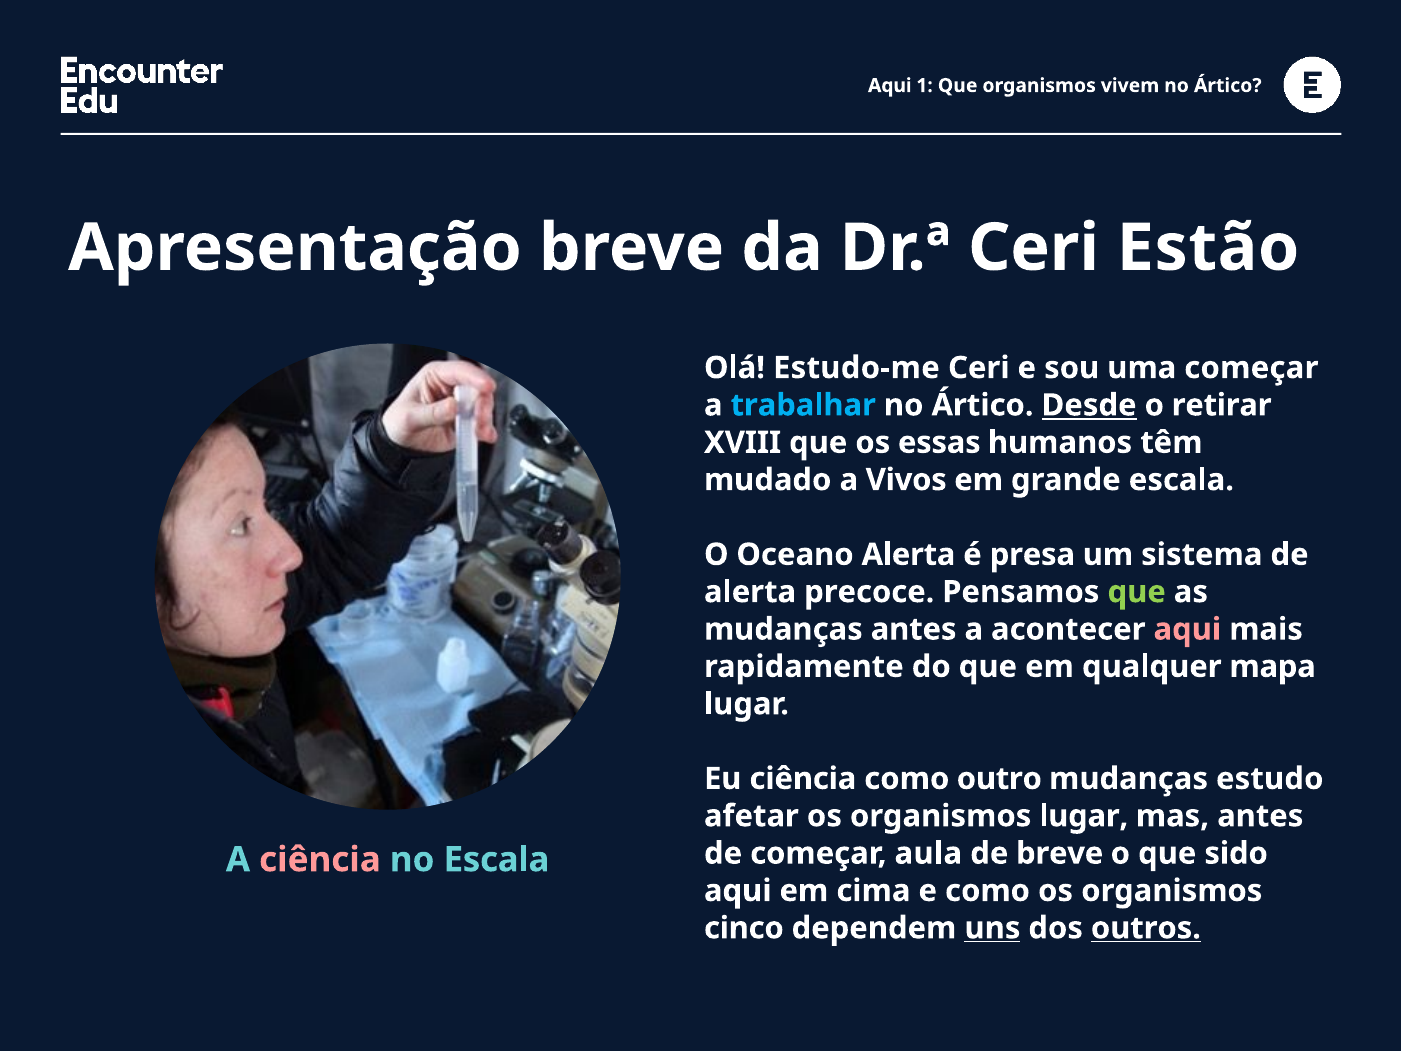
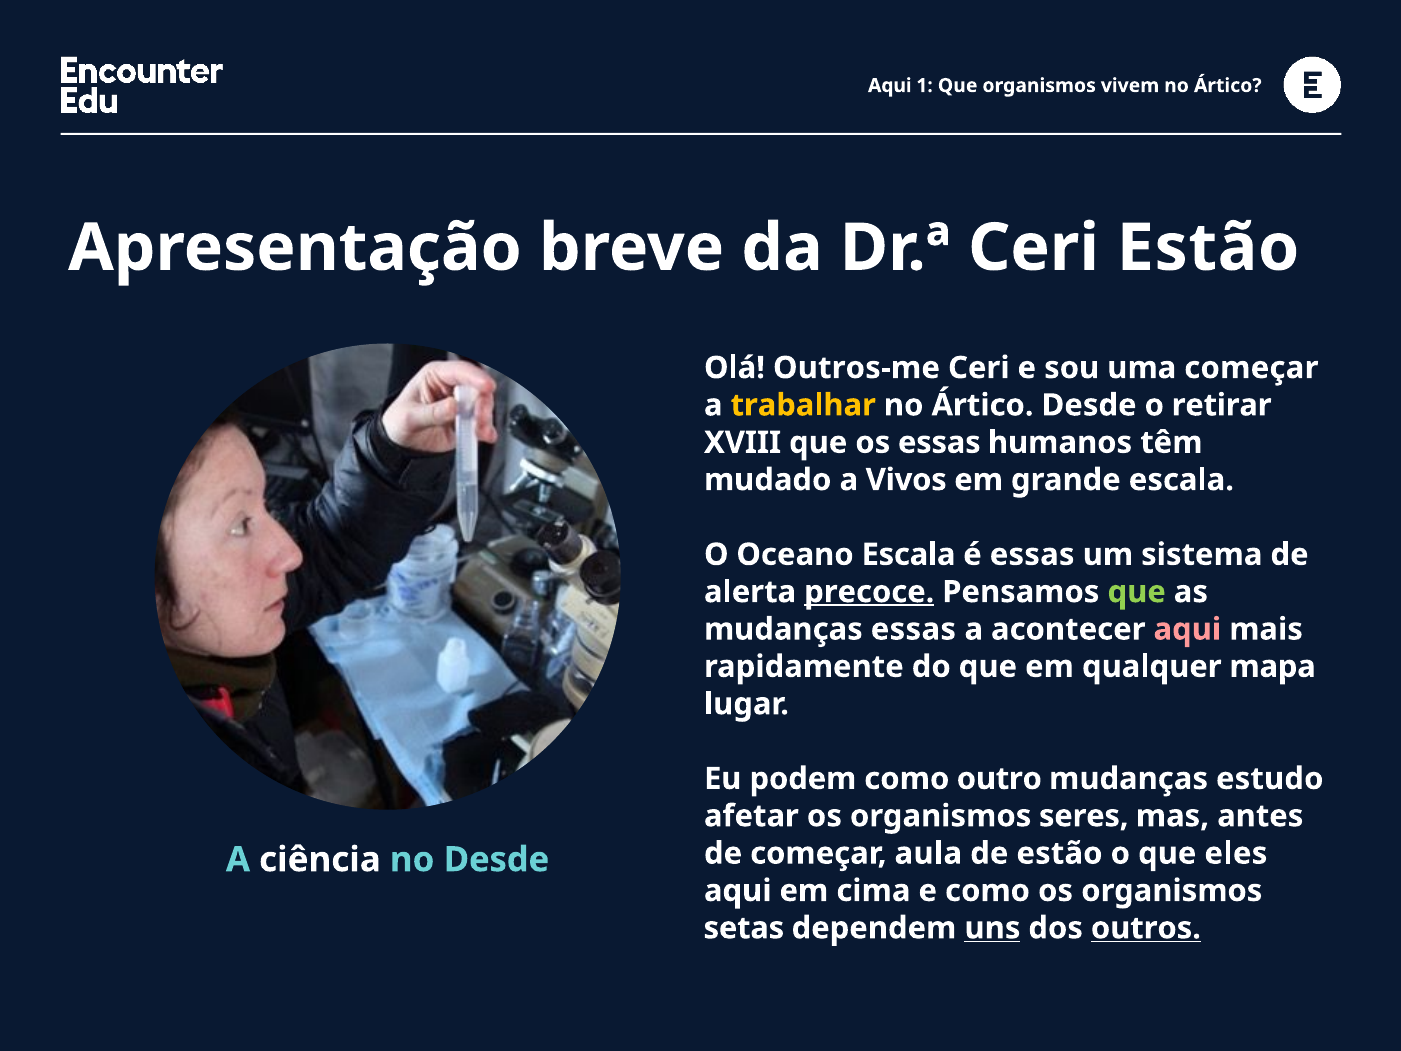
Estudo-me: Estudo-me -> Outros-me
trabalhar colour: light blue -> yellow
Desde at (1089, 405) underline: present -> none
Oceano Alerta: Alerta -> Escala
é presa: presa -> essas
precoce underline: none -> present
mudanças antes: antes -> essas
Eu ciência: ciência -> podem
organismos lugar: lugar -> seres
de breve: breve -> estão
sido: sido -> eles
ciência at (320, 859) colour: pink -> white
no Escala: Escala -> Desde
cinco: cinco -> setas
